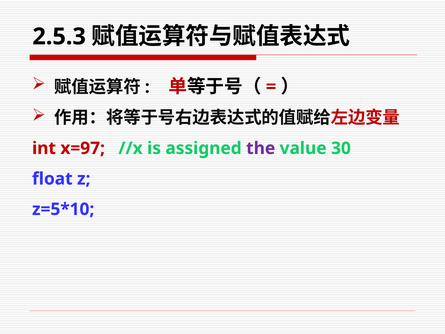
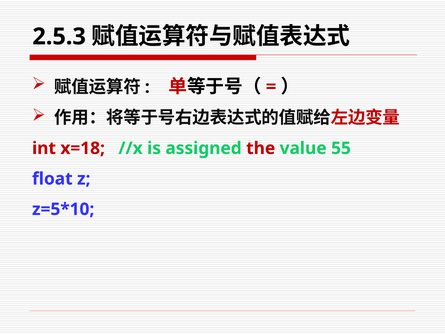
x=97: x=97 -> x=18
the colour: purple -> red
30: 30 -> 55
